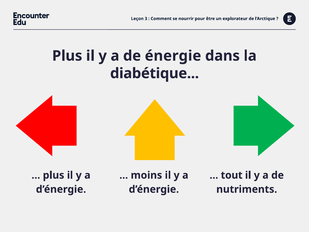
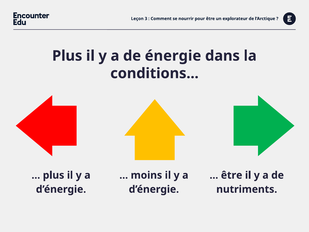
diabétique: diabétique -> conditions
tout at (232, 175): tout -> être
